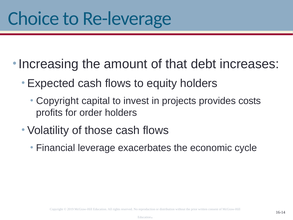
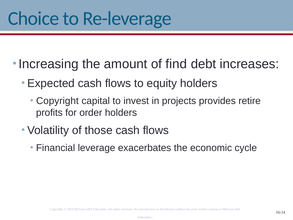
that: that -> find
costs: costs -> retire
